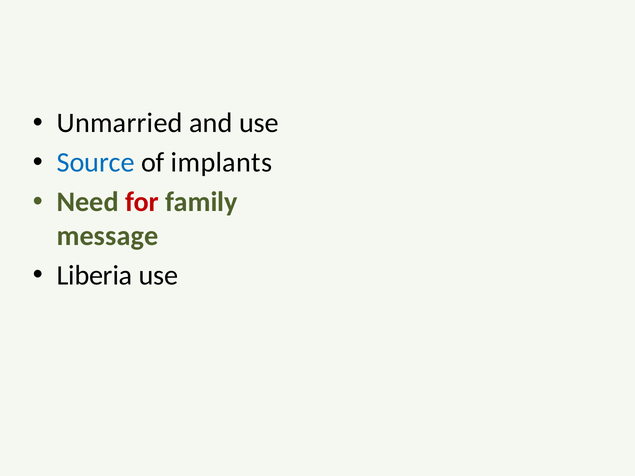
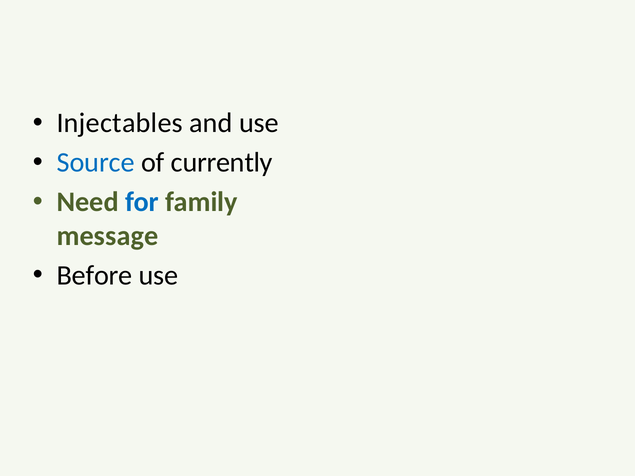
Unmarried: Unmarried -> Injectables
implants: implants -> currently
for colour: red -> blue
Liberia: Liberia -> Before
